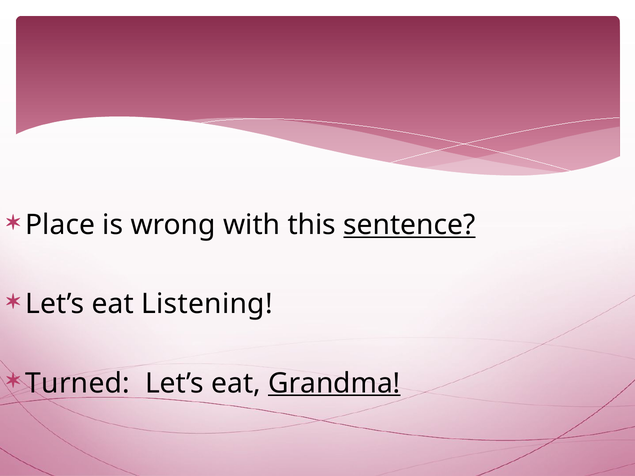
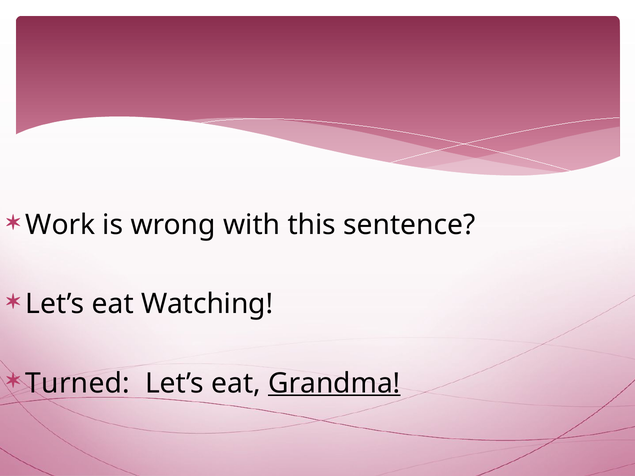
Place: Place -> Work
sentence underline: present -> none
Listening: Listening -> Watching
